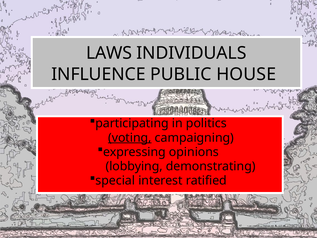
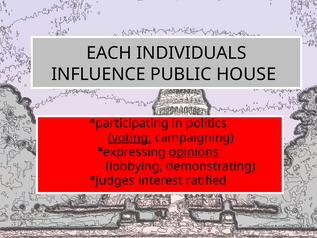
LAWS: LAWS -> EACH
opinions underline: none -> present
special: special -> judges
